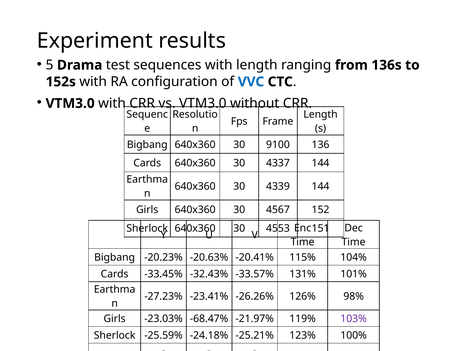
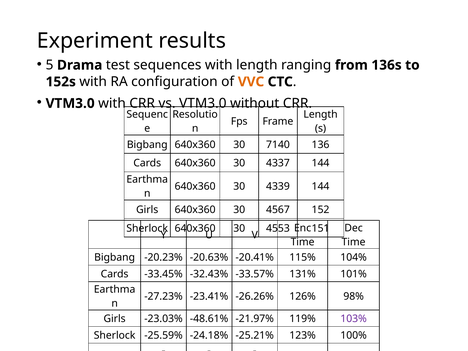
VVC colour: blue -> orange
9100: 9100 -> 7140
-68.47%: -68.47% -> -48.61%
